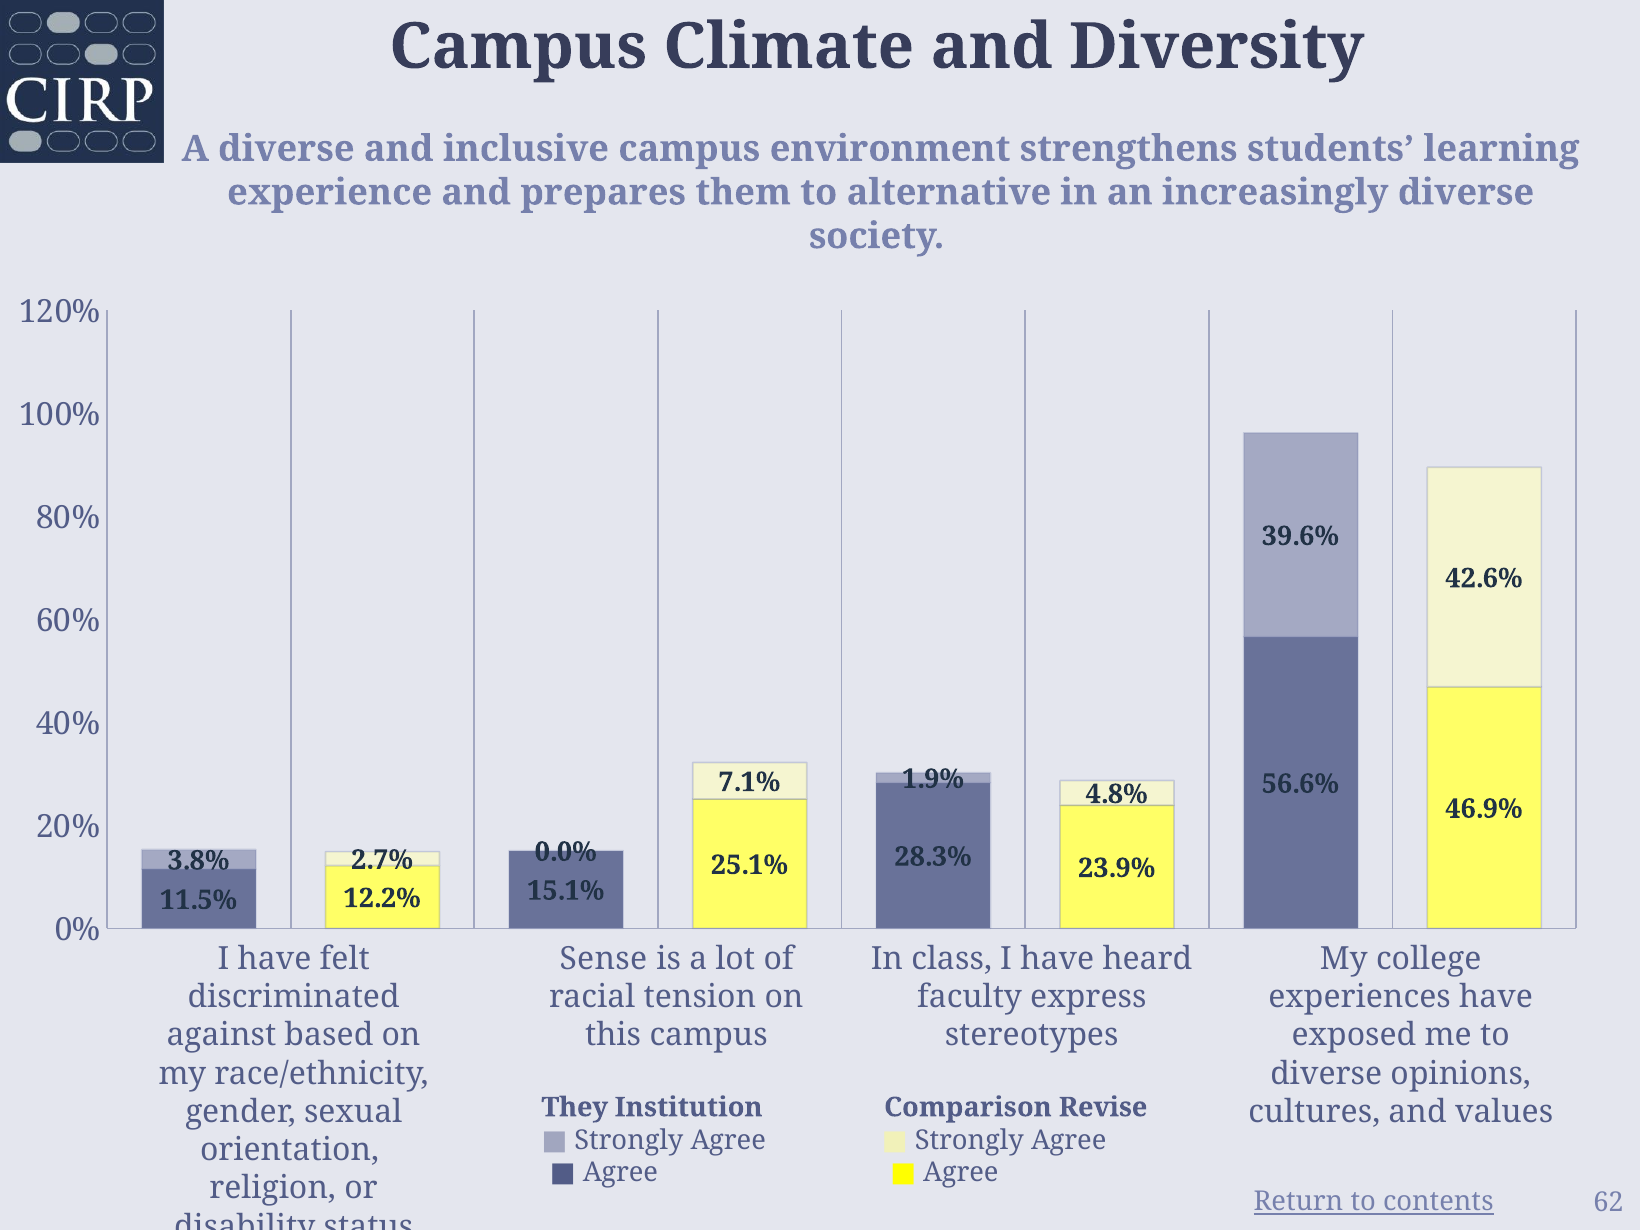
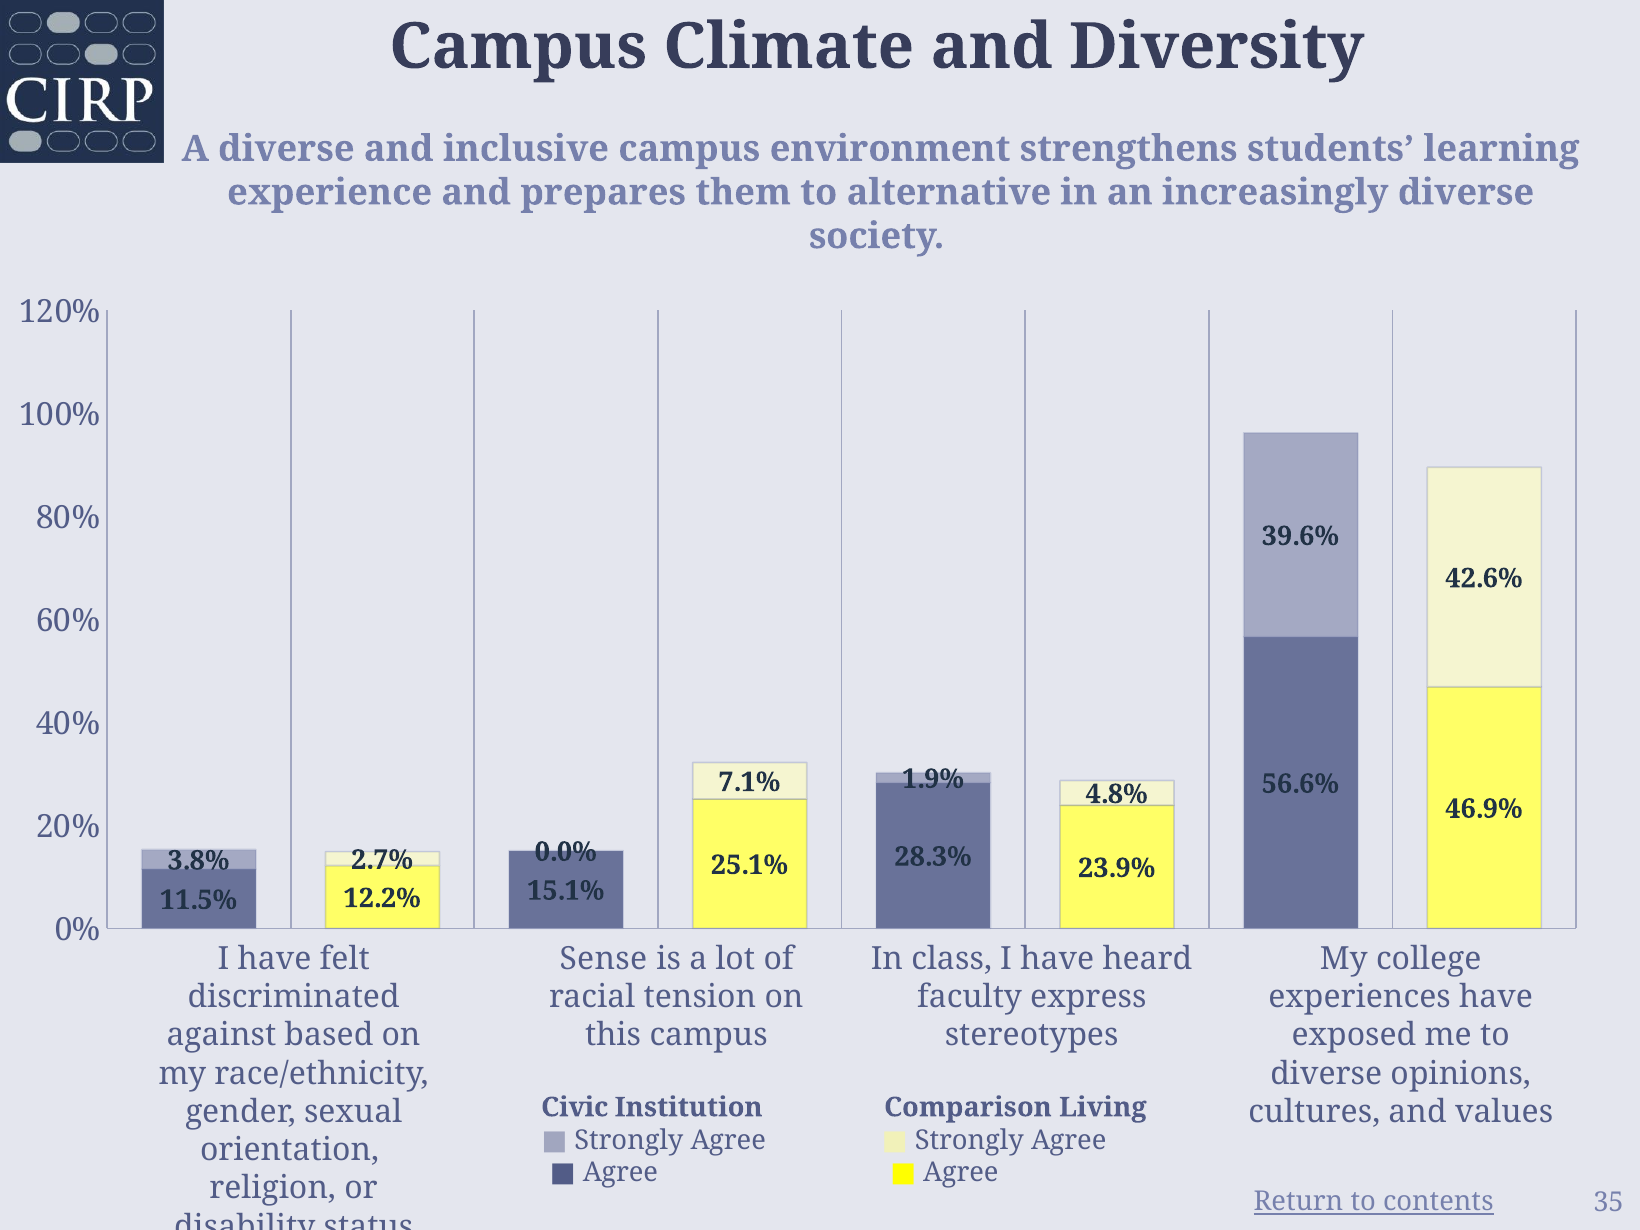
They: They -> Civic
Revise: Revise -> Living
62: 62 -> 35
